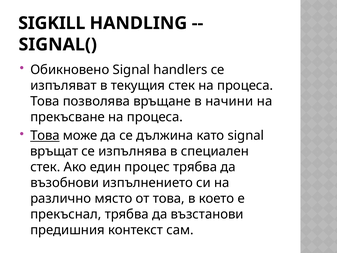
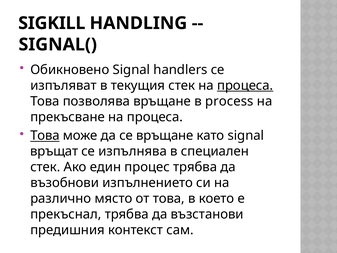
процеса at (245, 85) underline: none -> present
начини: начини -> process
се дължина: дължина -> връщане
